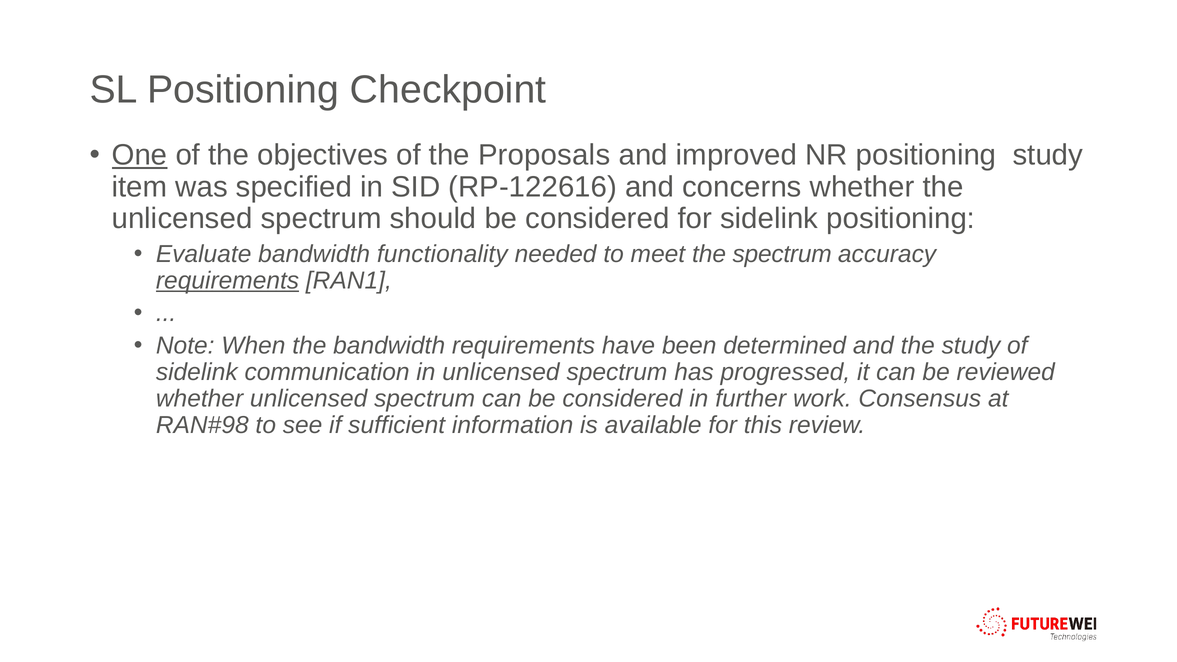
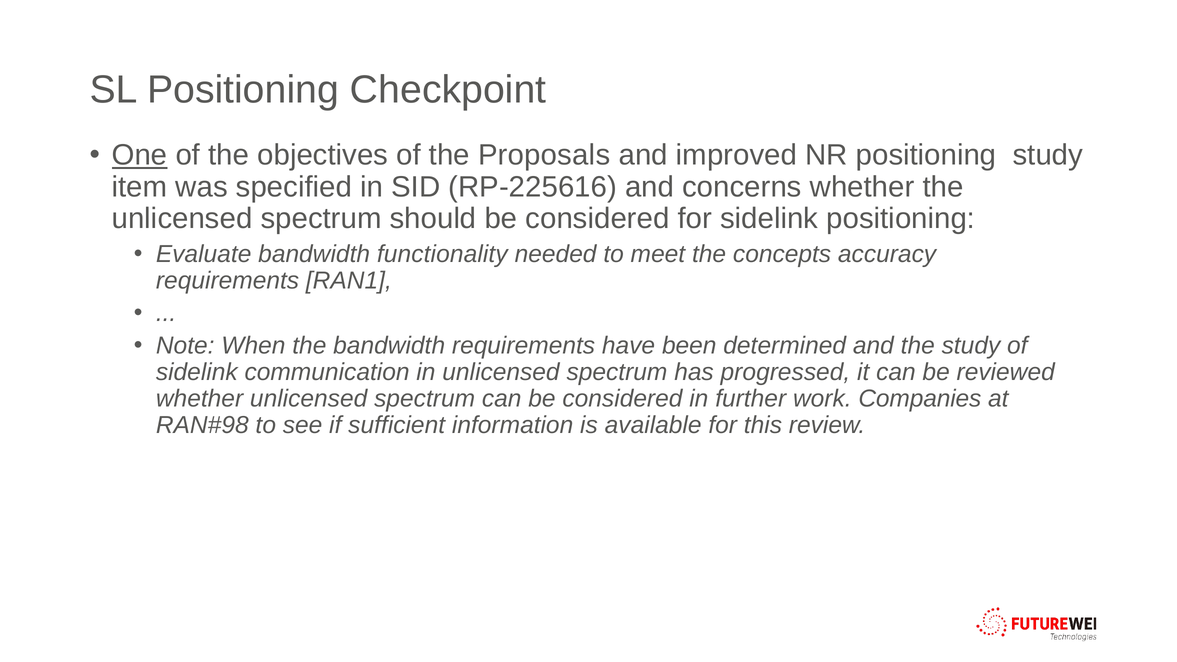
RP-122616: RP-122616 -> RP-225616
the spectrum: spectrum -> concepts
requirements at (228, 280) underline: present -> none
Consensus: Consensus -> Companies
